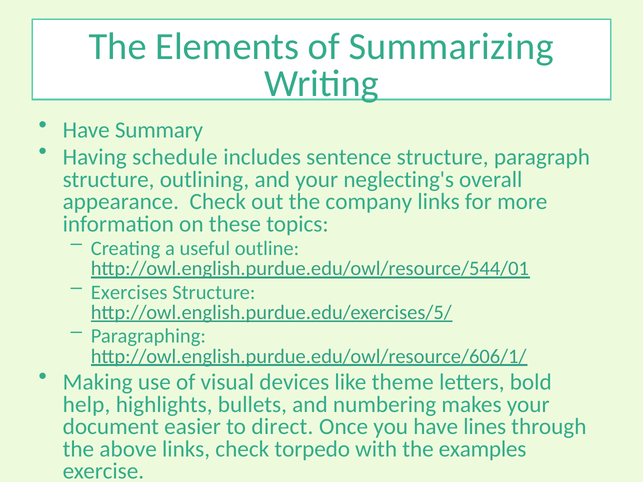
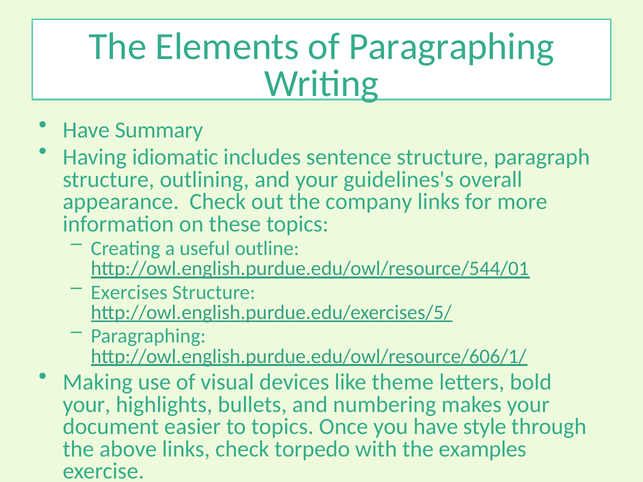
of Summarizing: Summarizing -> Paragraphing
schedule: schedule -> idiomatic
neglecting's: neglecting's -> guidelines's
help at (86, 405): help -> your
to direct: direct -> topics
lines: lines -> style
